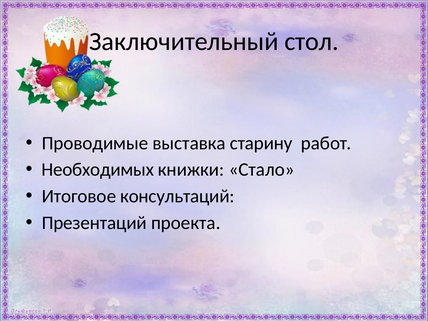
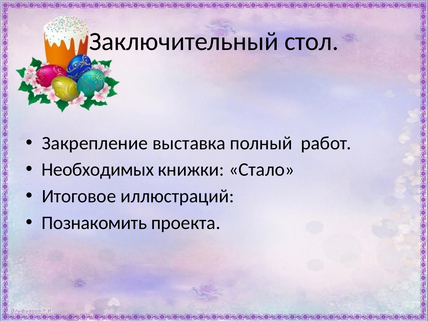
Проводимые: Проводимые -> Закрепление
старину: старину -> полный
консультаций: консультаций -> иллюстраций
Презентаций: Презентаций -> Познакомить
